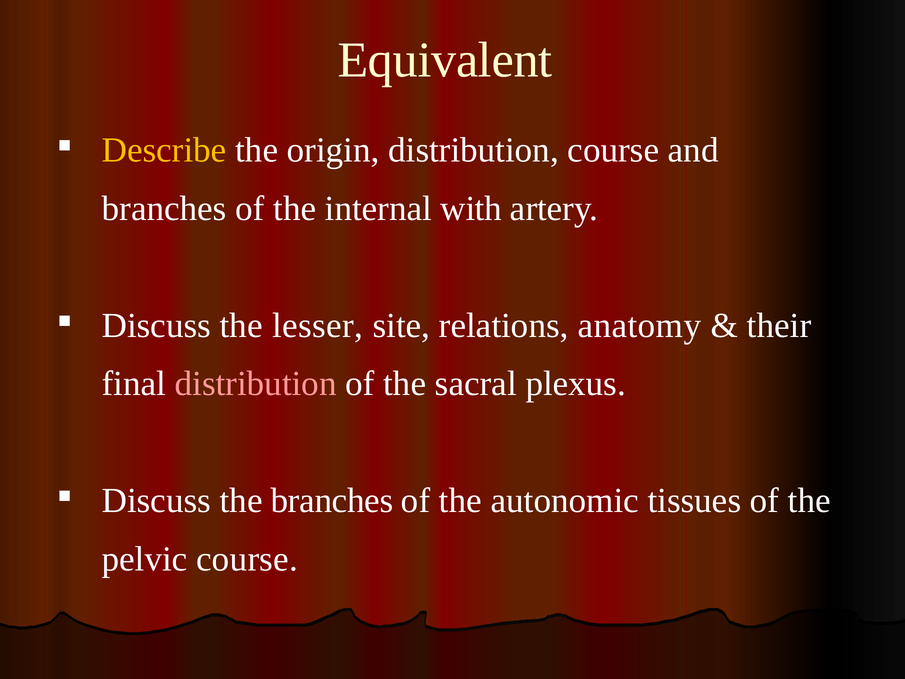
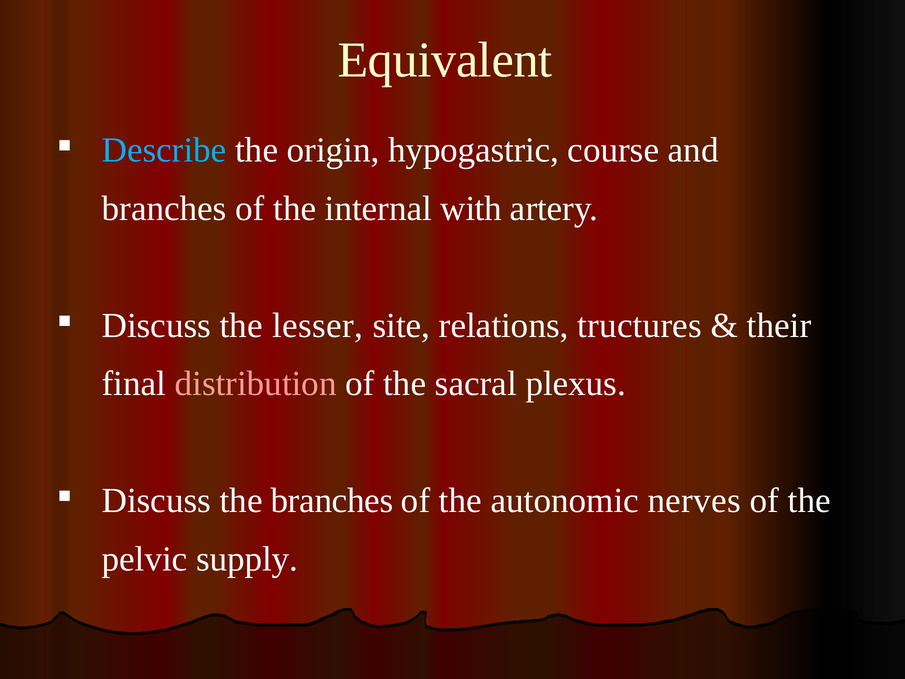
Describe colour: yellow -> light blue
origin distribution: distribution -> hypogastric
anatomy: anatomy -> tructures
tissues: tissues -> nerves
pelvic course: course -> supply
